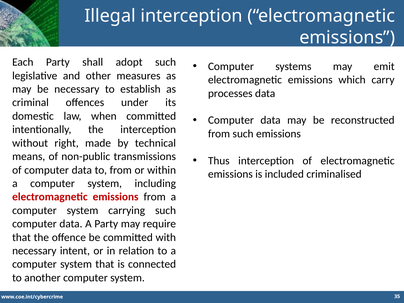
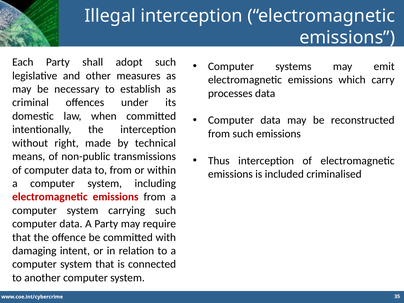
necessary at (34, 251): necessary -> damaging
